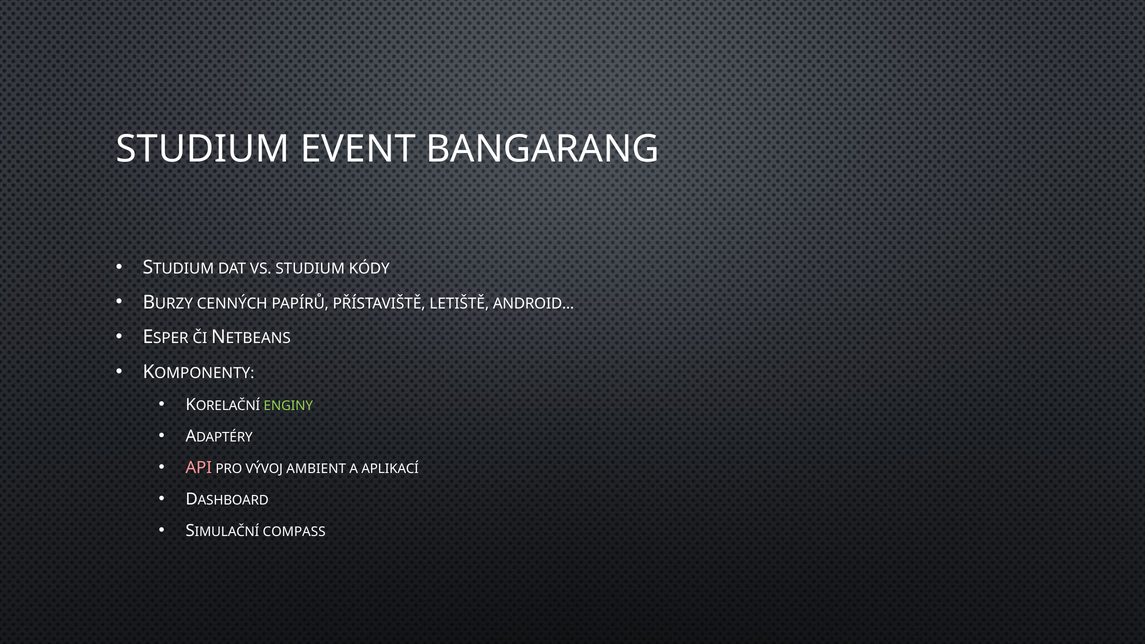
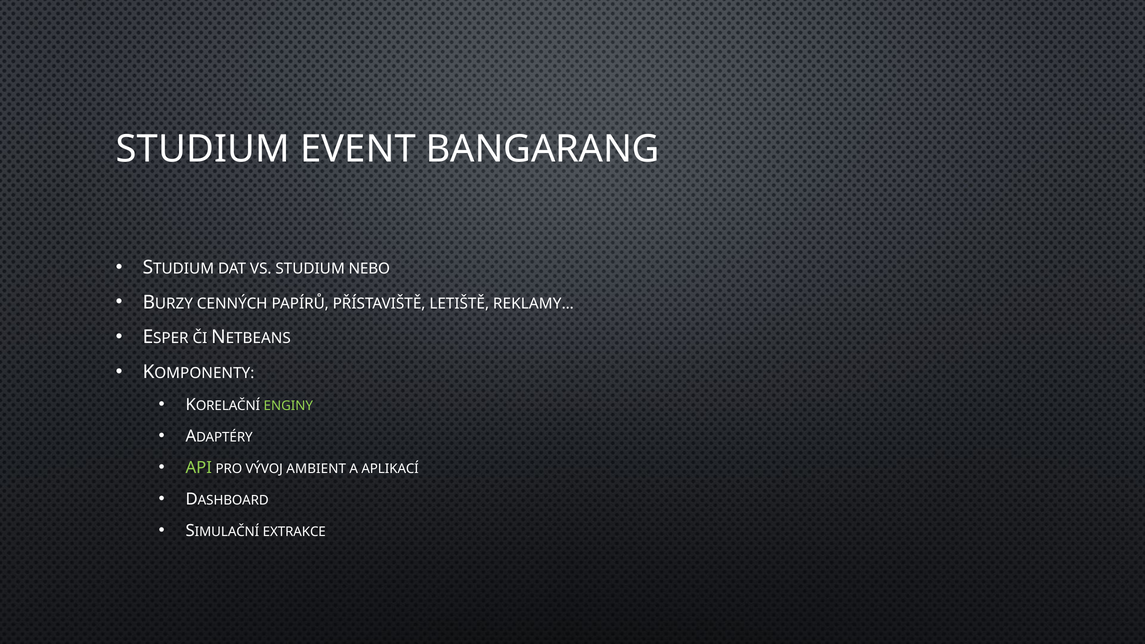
KÓDY: KÓDY -> NEBO
ANDROID…: ANDROID… -> REKLAMY…
API colour: pink -> light green
COMPASS: COMPASS -> EXTRAKCE
